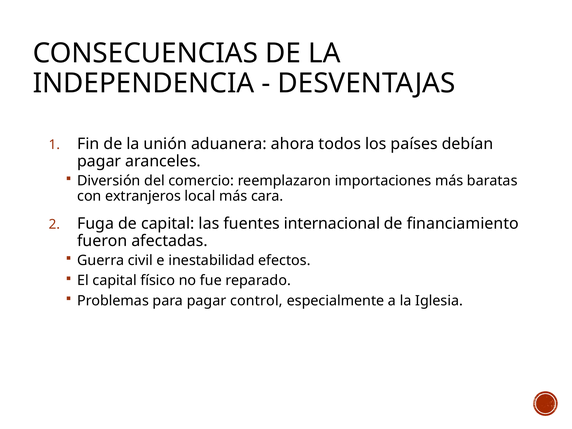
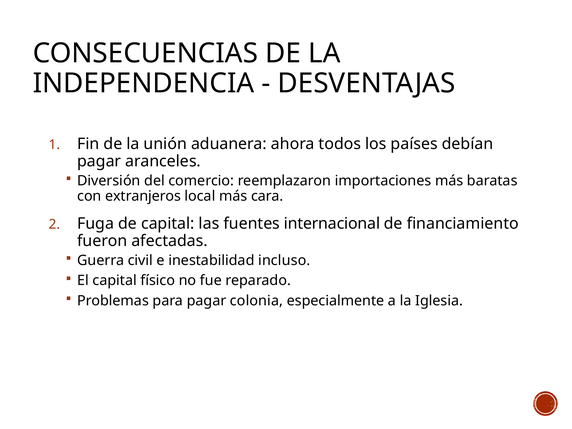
efectos: efectos -> incluso
control: control -> colonia
